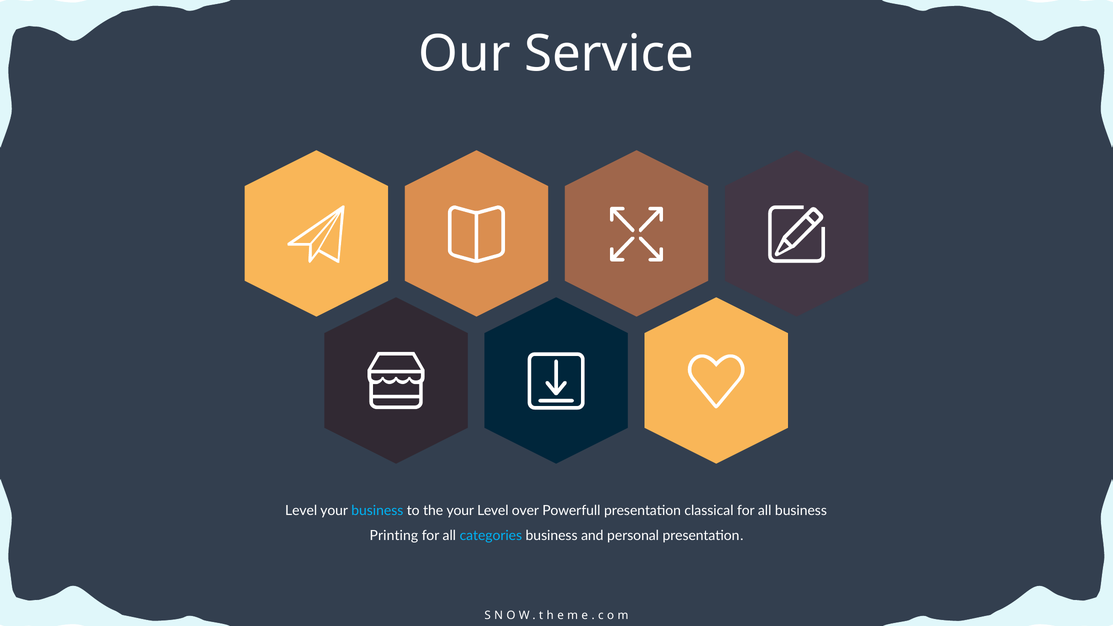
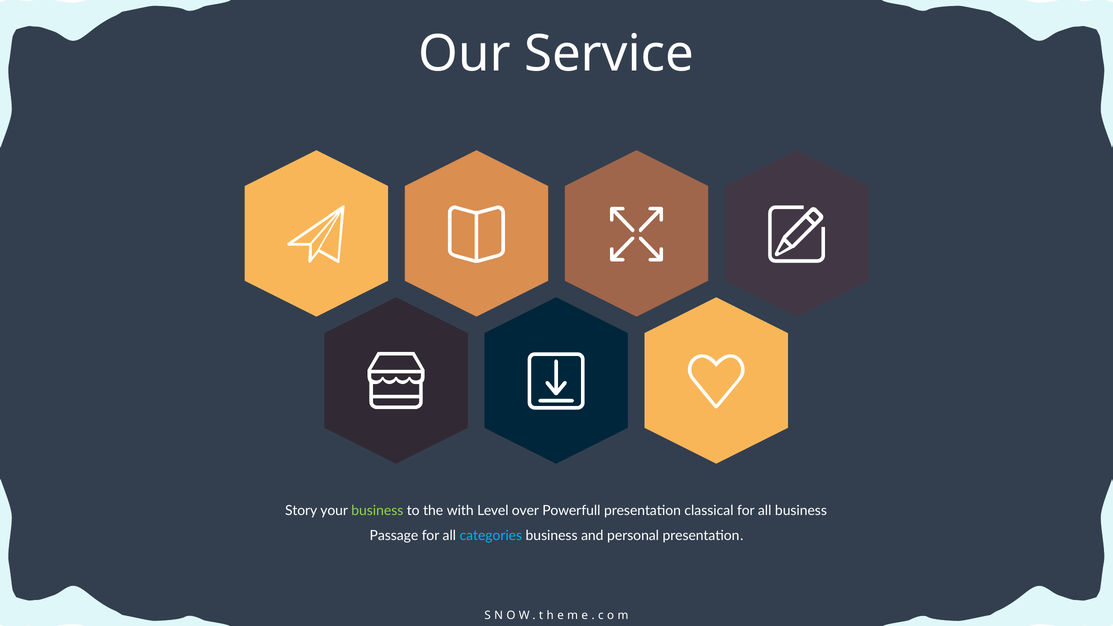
Level at (301, 511): Level -> Story
business at (377, 511) colour: light blue -> light green
the your: your -> with
Printing: Printing -> Passage
